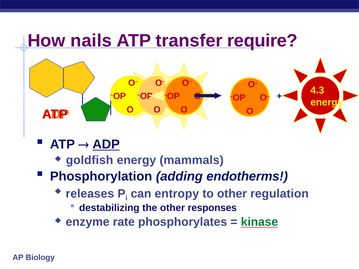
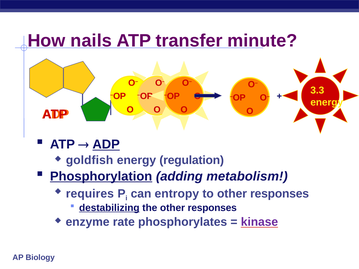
require: require -> minute
4.3: 4.3 -> 3.3
mammals: mammals -> regulation
Phosphorylation underline: none -> present
endotherms: endotherms -> metabolism
releases: releases -> requires
to other regulation: regulation -> responses
destabilizing underline: none -> present
kinase colour: green -> purple
